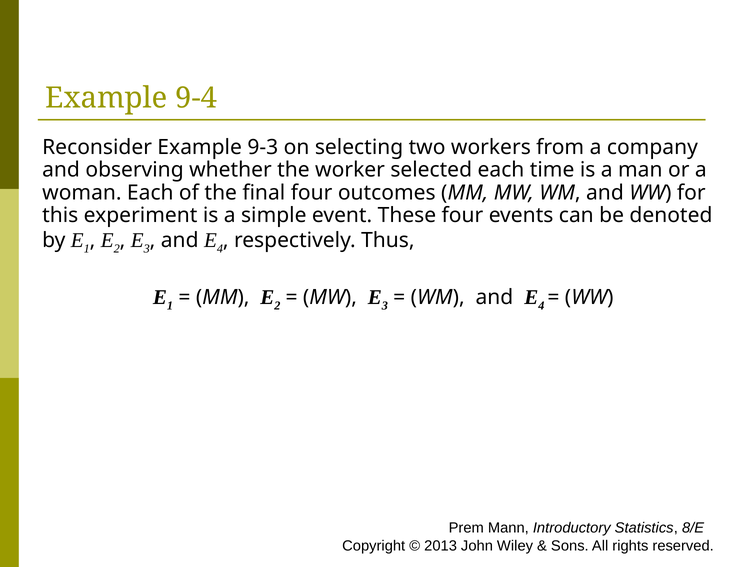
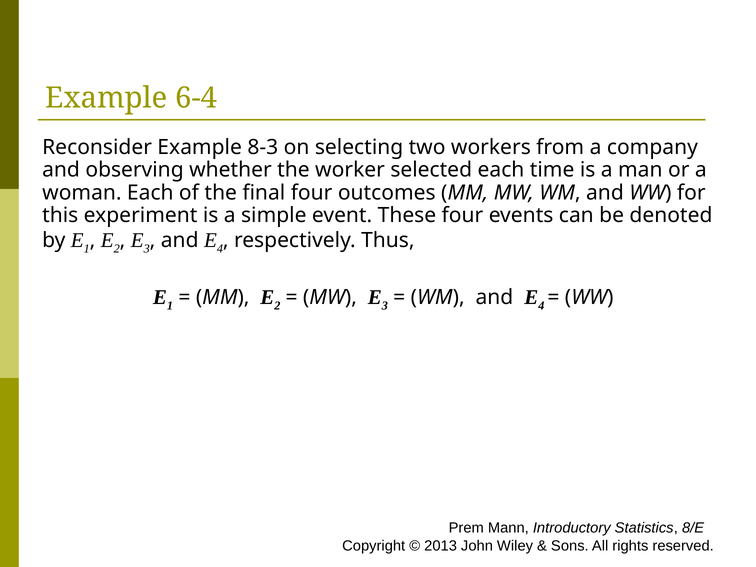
9-4: 9-4 -> 6-4
9-3: 9-3 -> 8-3
